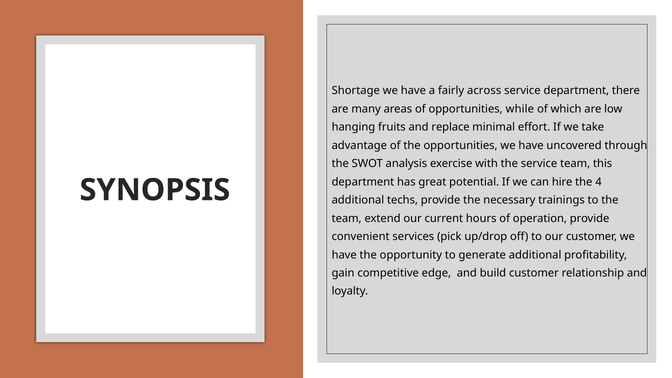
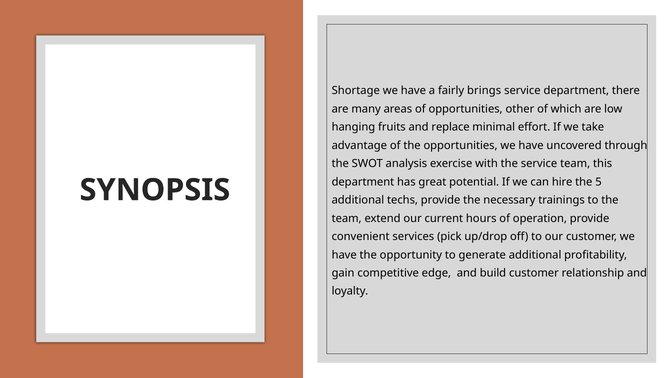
across: across -> brings
while: while -> other
4: 4 -> 5
